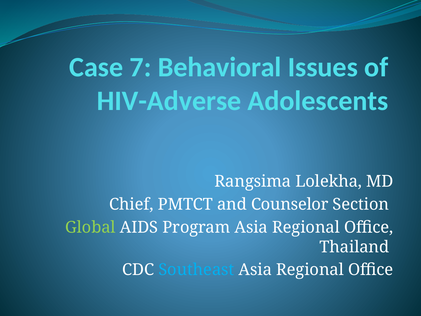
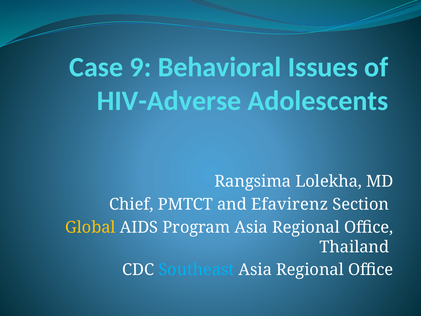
7: 7 -> 9
Counselor: Counselor -> Efavirenz
Global colour: light green -> yellow
